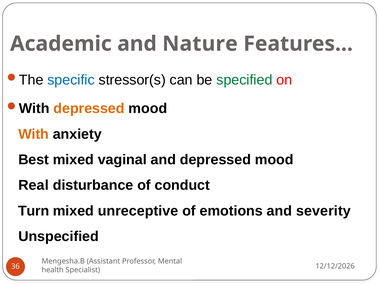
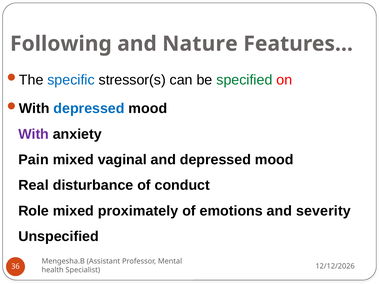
Academic: Academic -> Following
depressed at (89, 109) colour: orange -> blue
With colour: orange -> purple
Best: Best -> Pain
Turn: Turn -> Role
unreceptive: unreceptive -> proximately
